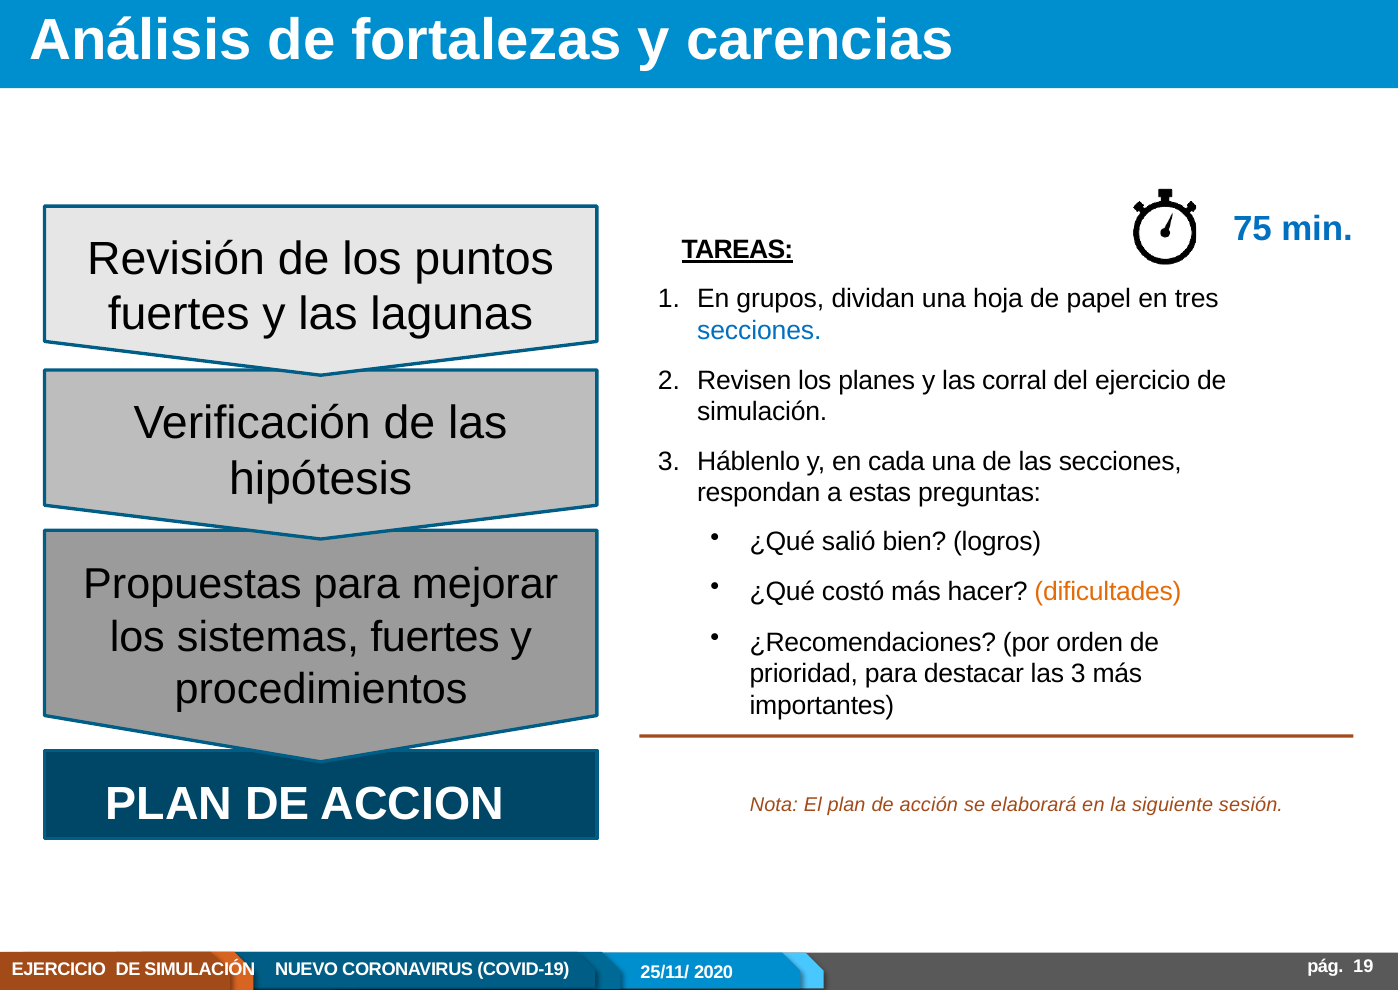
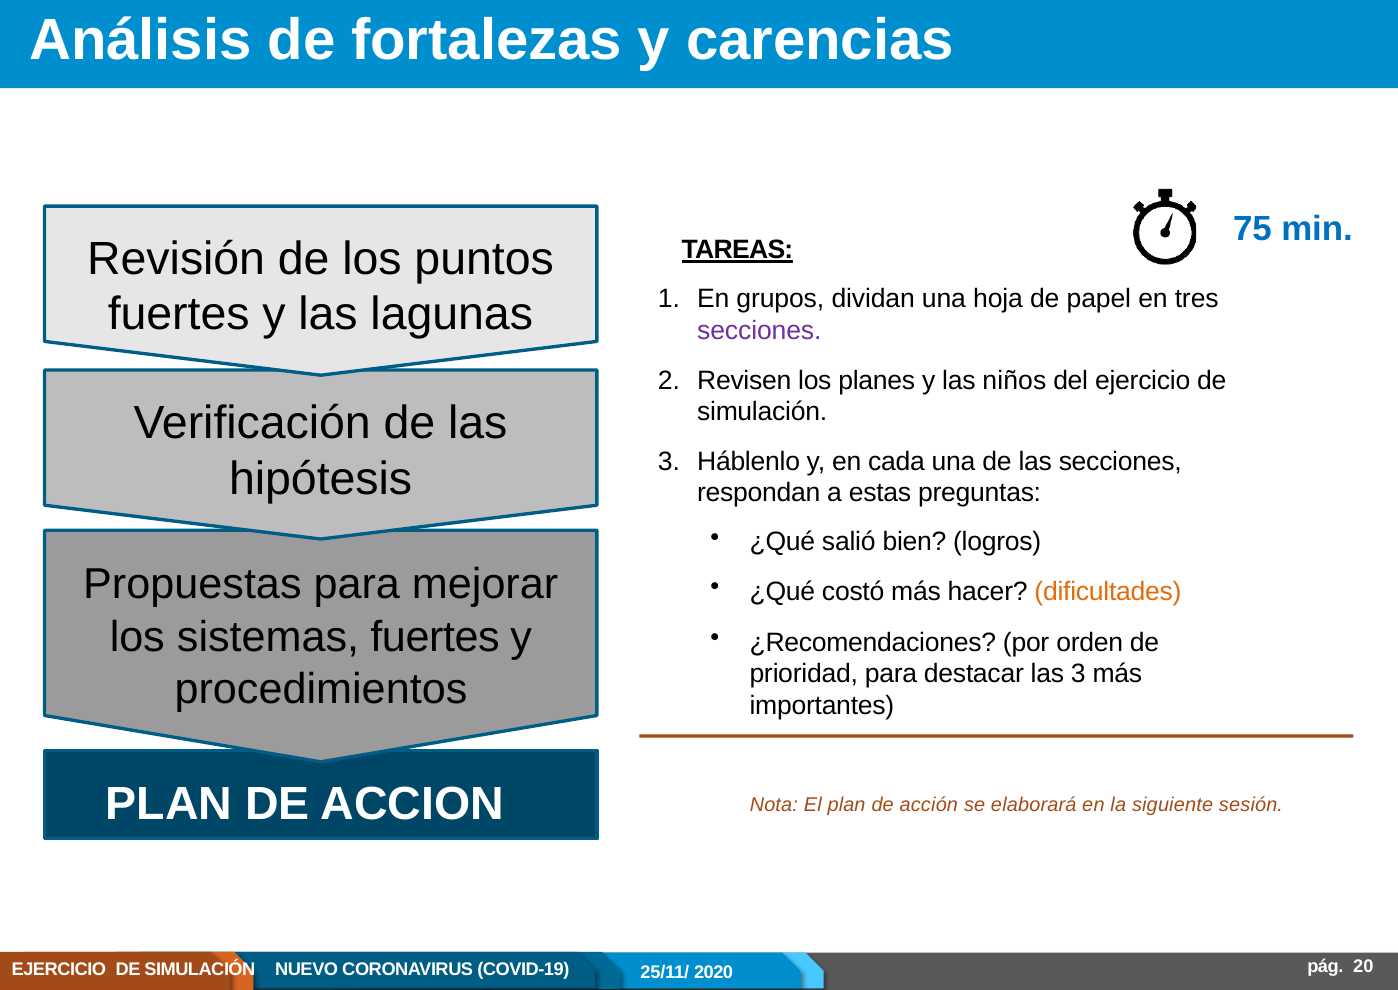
secciones at (759, 330) colour: blue -> purple
corral: corral -> niños
19: 19 -> 20
